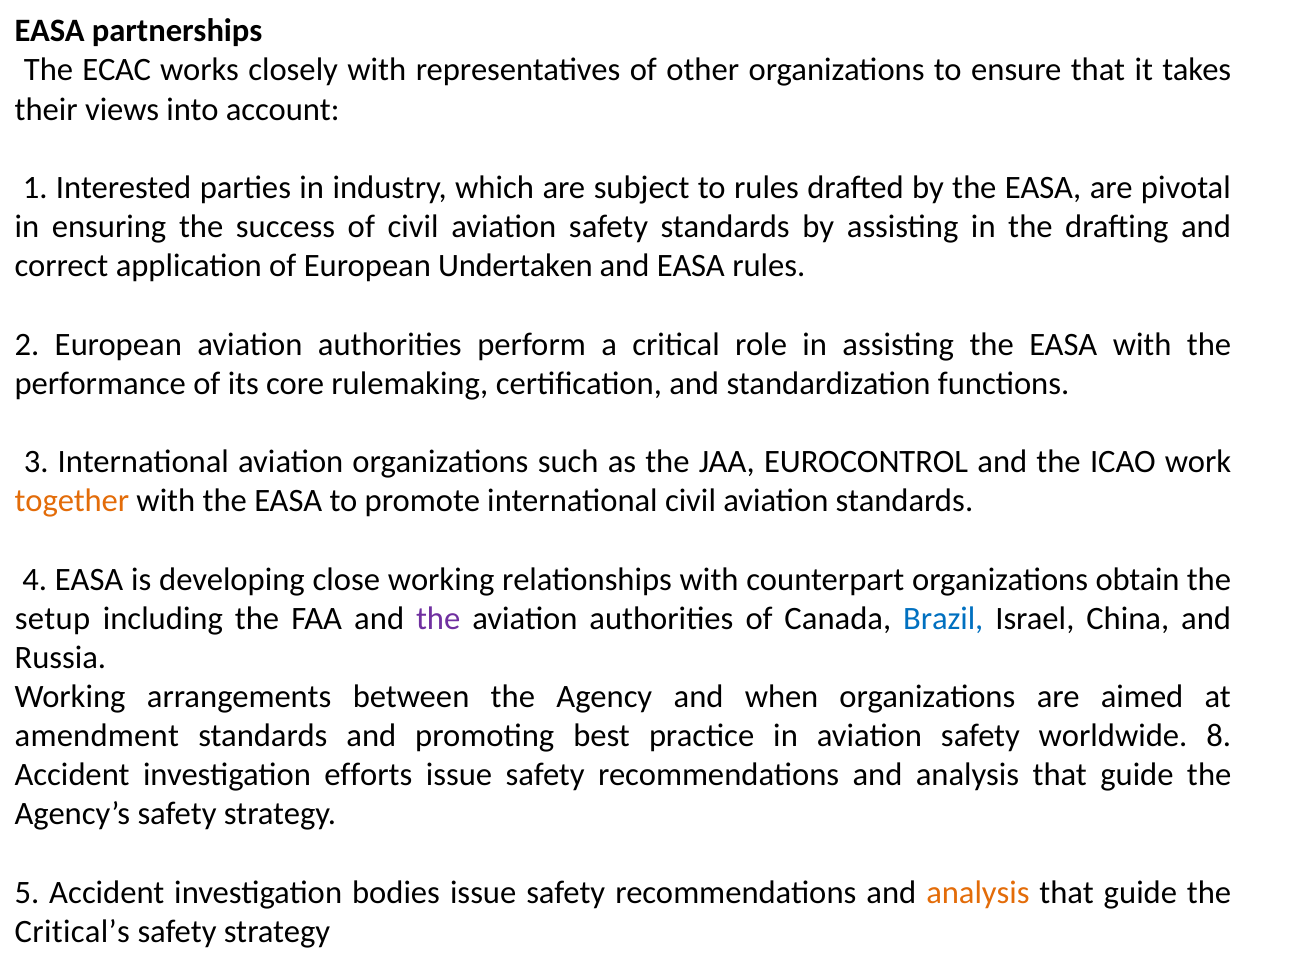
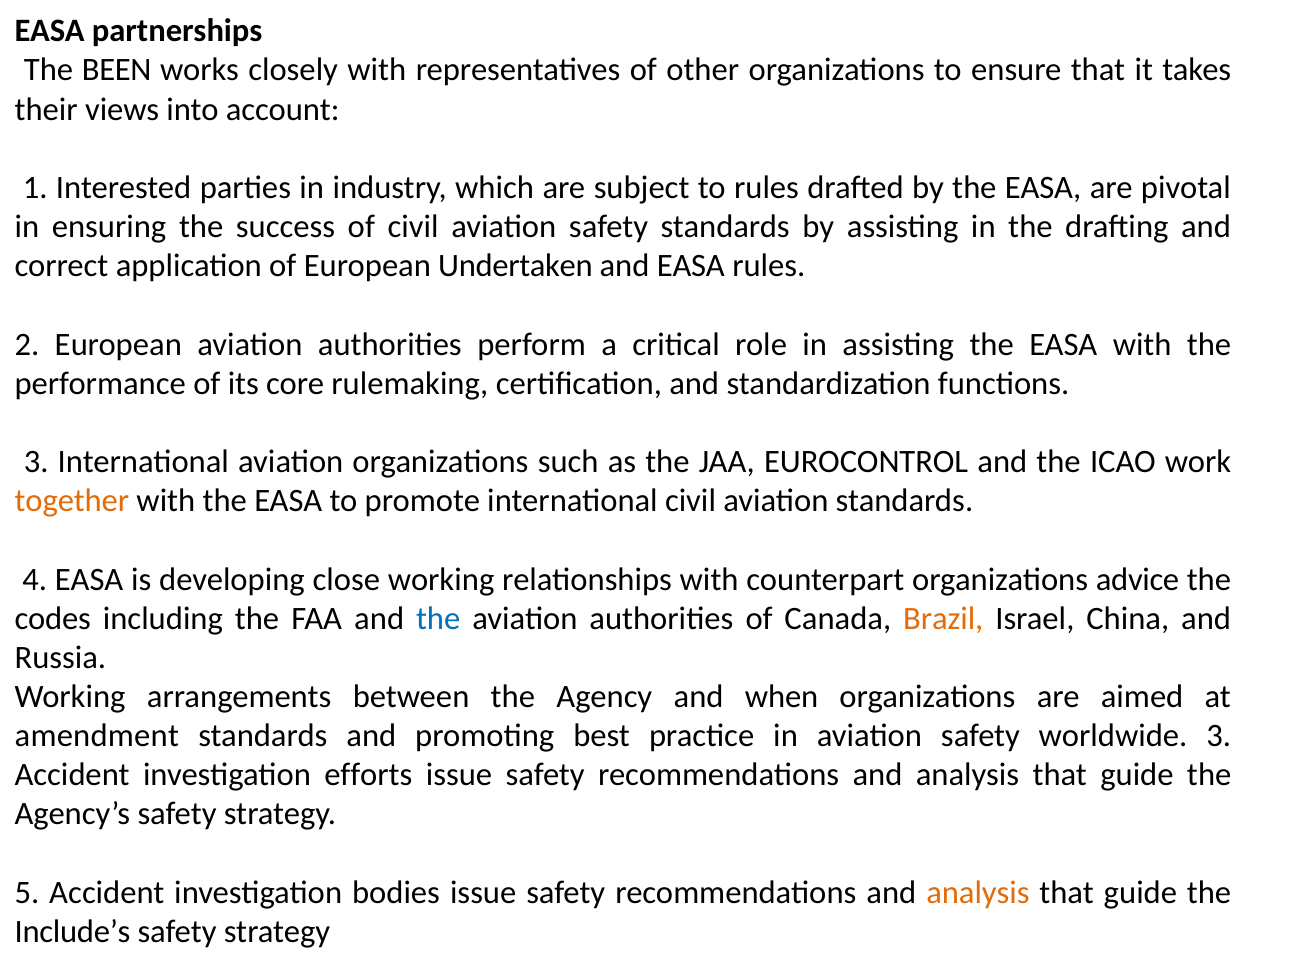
ECAC: ECAC -> BEEN
obtain: obtain -> advice
setup: setup -> codes
the at (438, 618) colour: purple -> blue
Brazil colour: blue -> orange
worldwide 8: 8 -> 3
Critical’s: Critical’s -> Include’s
